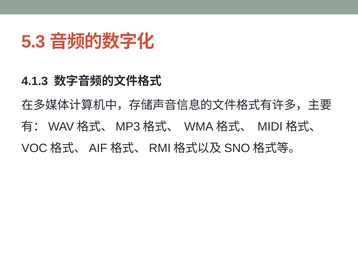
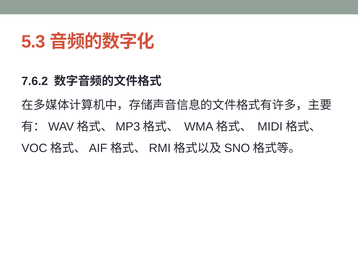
4.1.3: 4.1.3 -> 7.6.2
